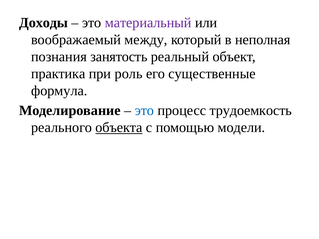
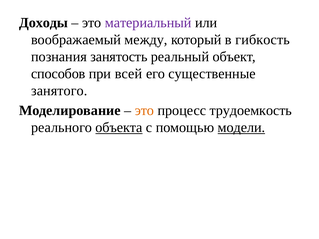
неполная: неполная -> гибкость
практика: практика -> способов
роль: роль -> всей
формула: формула -> занятого
это at (144, 111) colour: blue -> orange
модели underline: none -> present
